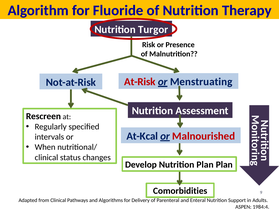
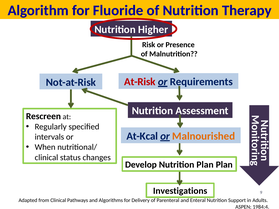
Turgor: Turgor -> Higher
Menstruating: Menstruating -> Requirements
Malnourished colour: red -> orange
Comorbidities: Comorbidities -> Investigations
